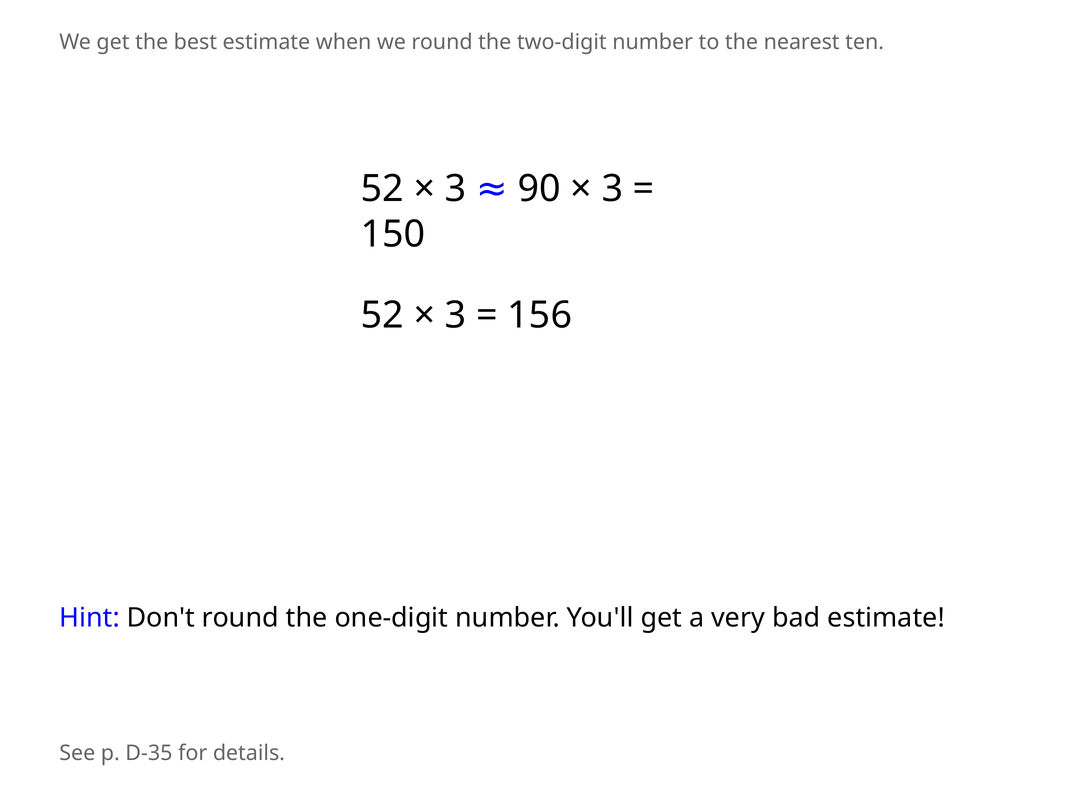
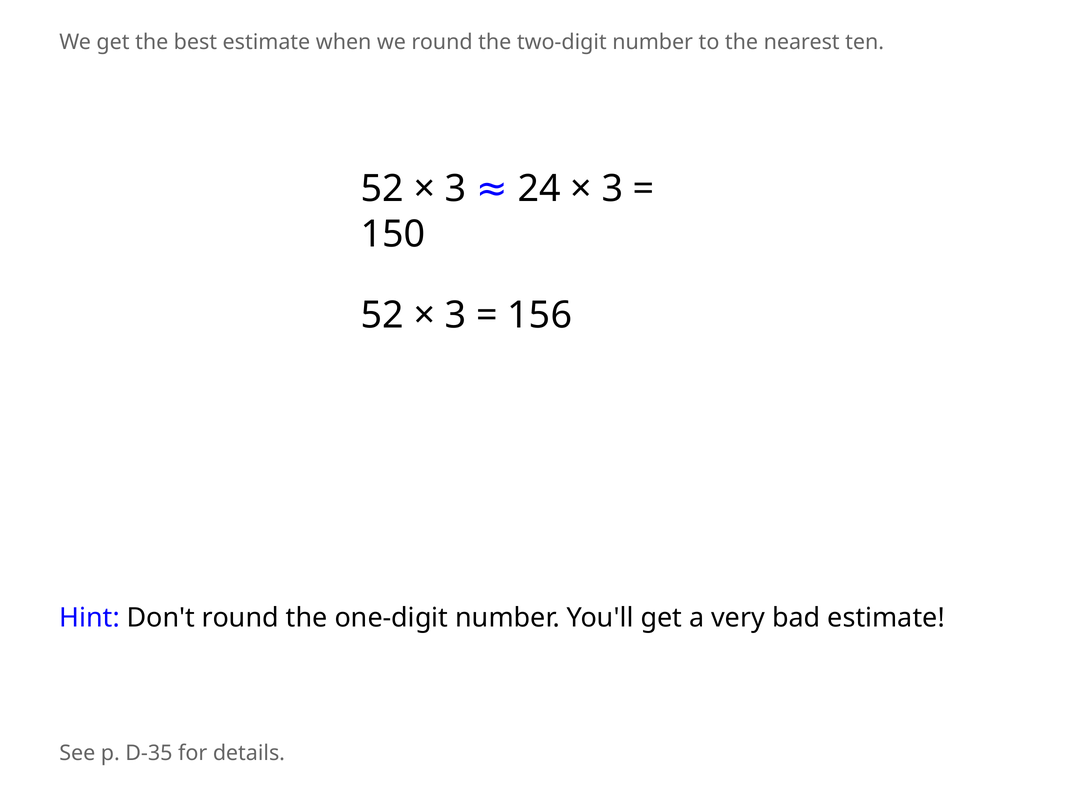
90: 90 -> 24
